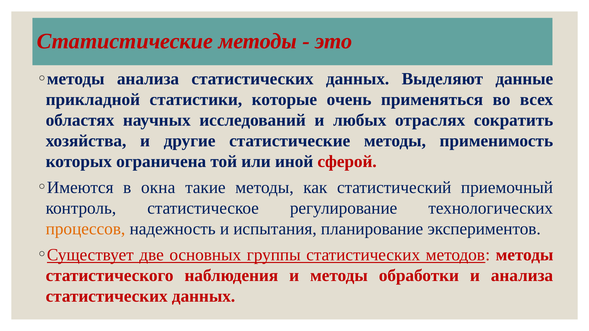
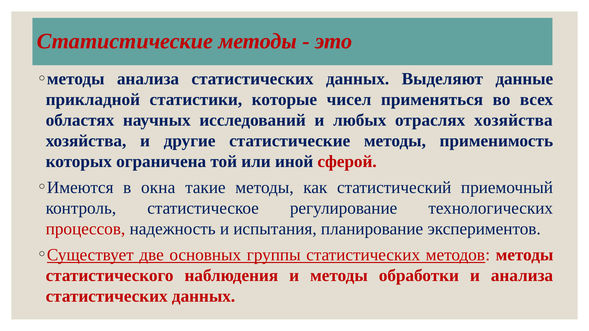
очень: очень -> чисел
отраслях сократить: сократить -> хозяйства
процессов colour: orange -> red
